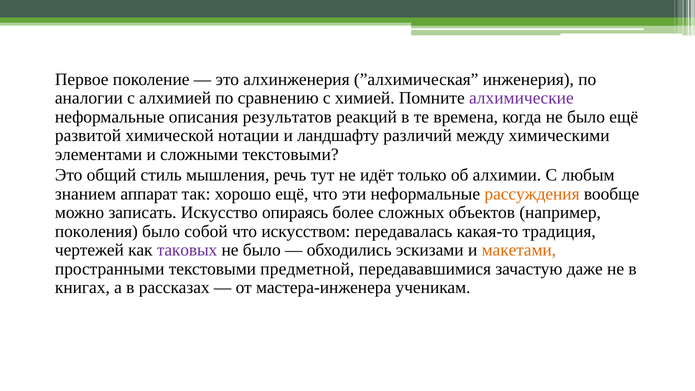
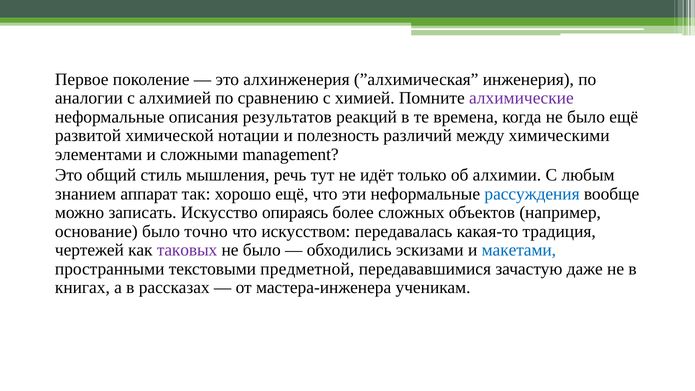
ландшафту: ландшафту -> полезность
сложными текстовыми: текстовыми -> management
рассуждения colour: orange -> blue
поколения: поколения -> основание
собой: собой -> точно
макетами colour: orange -> blue
